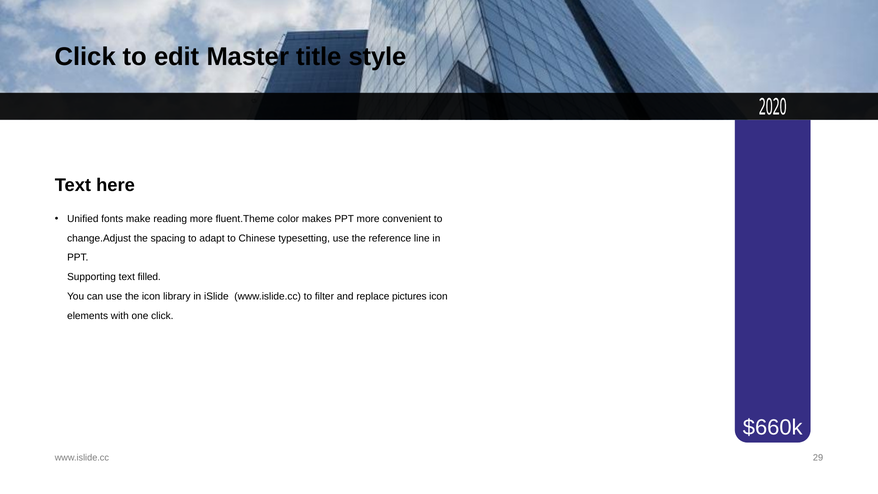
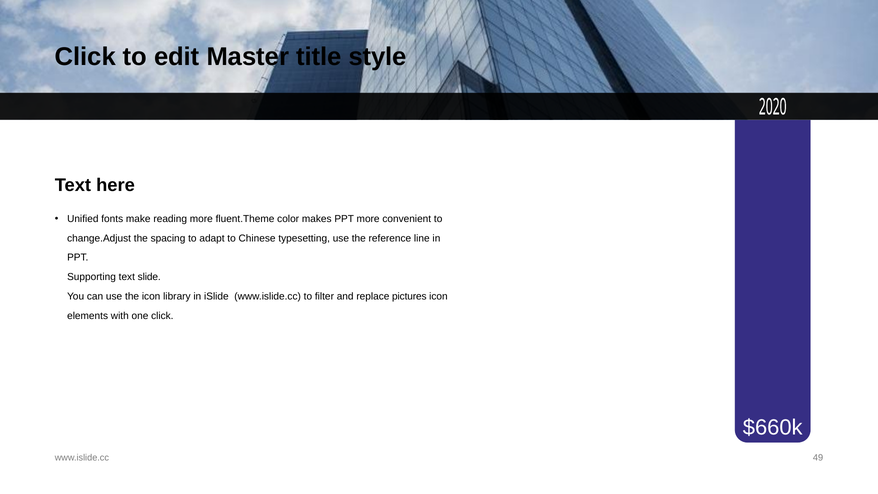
filled: filled -> slide
29: 29 -> 49
